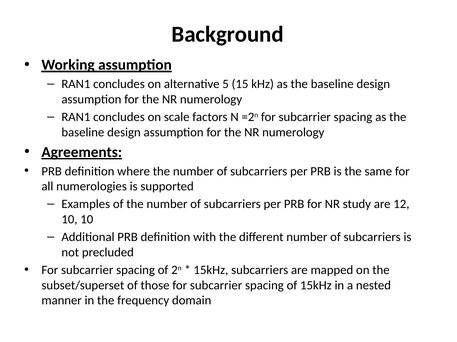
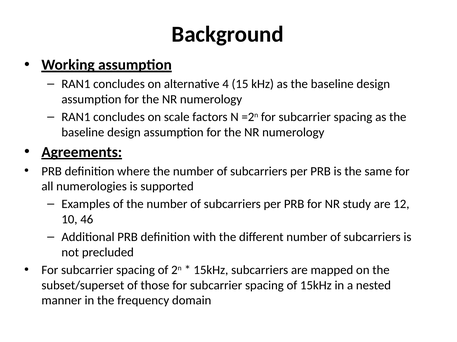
5: 5 -> 4
10 10: 10 -> 46
